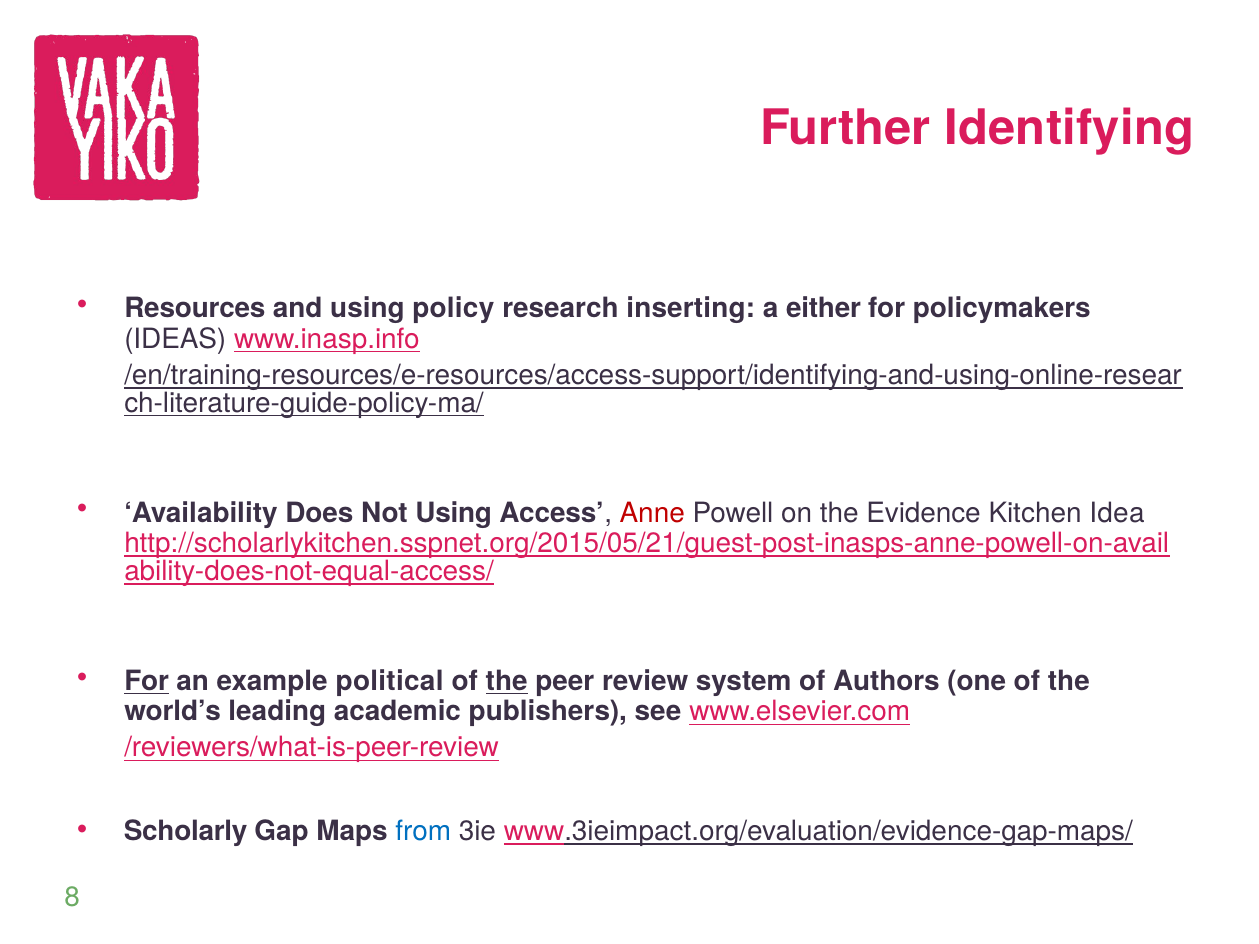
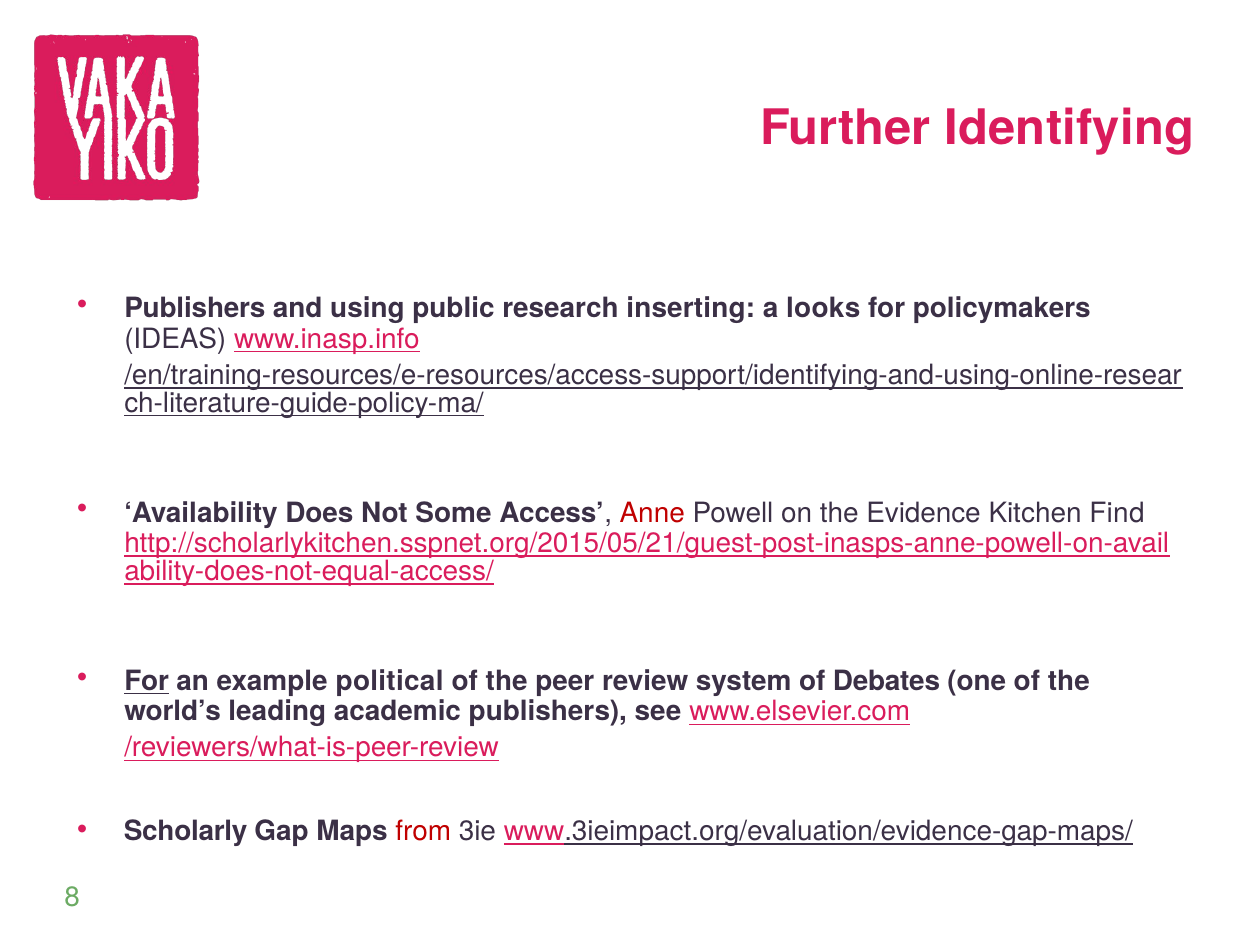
Resources at (195, 309): Resources -> Publishers
policy: policy -> public
either: either -> looks
Not Using: Using -> Some
Idea: Idea -> Find
the at (507, 682) underline: present -> none
Authors: Authors -> Debates
from colour: blue -> red
